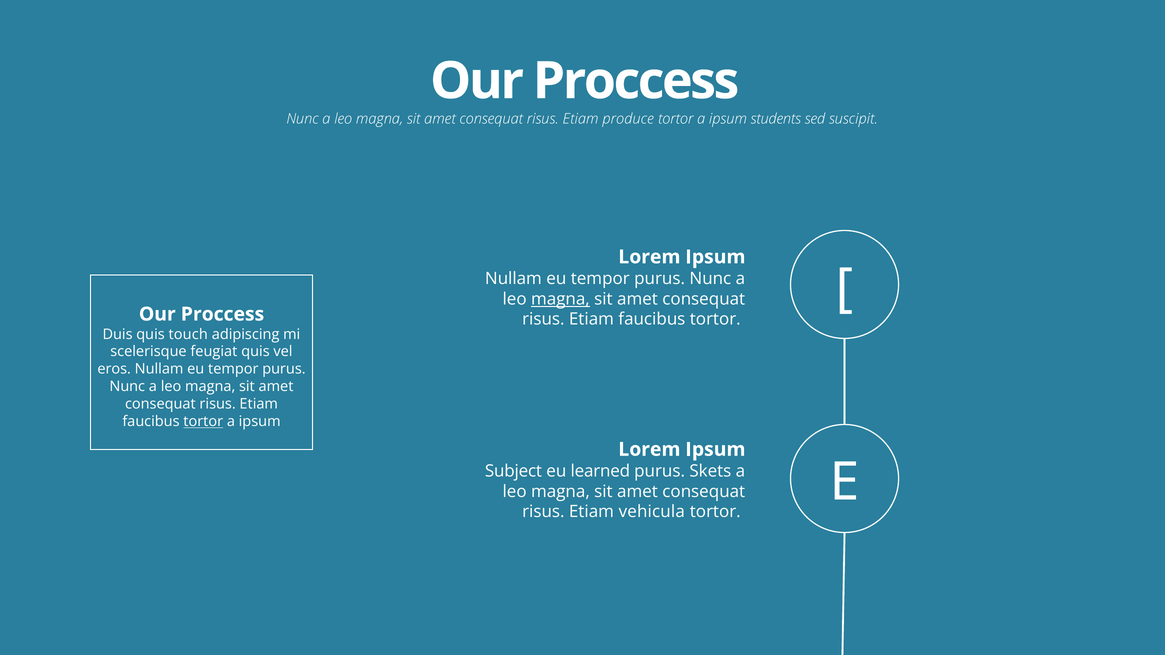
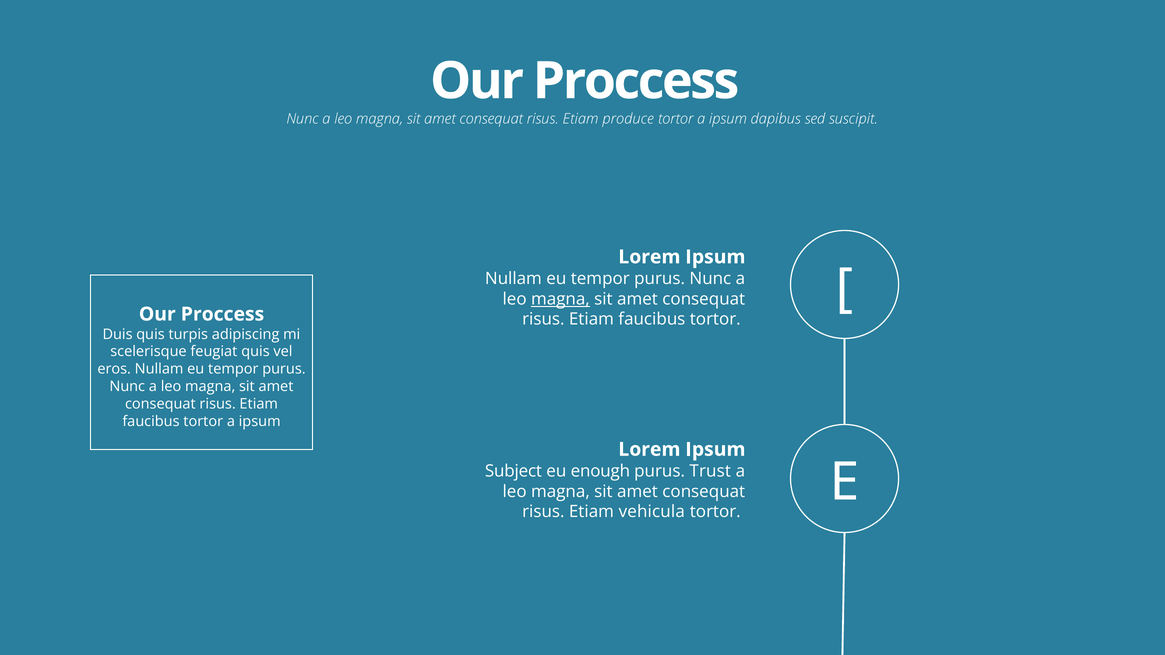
students: students -> dapibus
touch: touch -> turpis
tortor at (203, 422) underline: present -> none
learned: learned -> enough
Skets: Skets -> Trust
